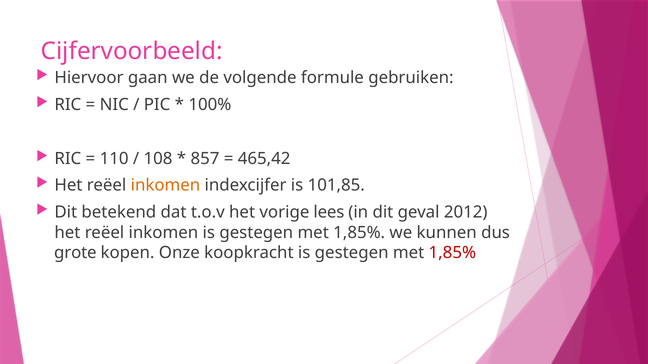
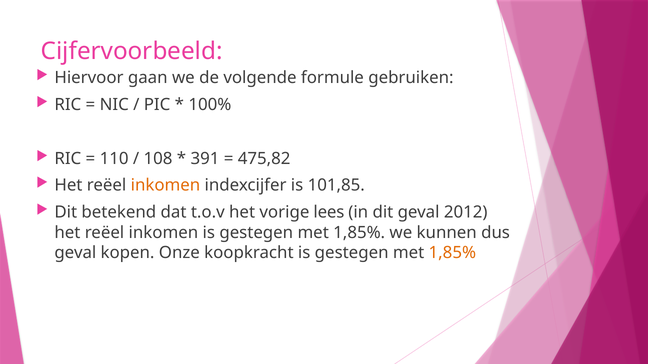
857: 857 -> 391
465,42: 465,42 -> 475,82
grote at (75, 253): grote -> geval
1,85% at (452, 253) colour: red -> orange
